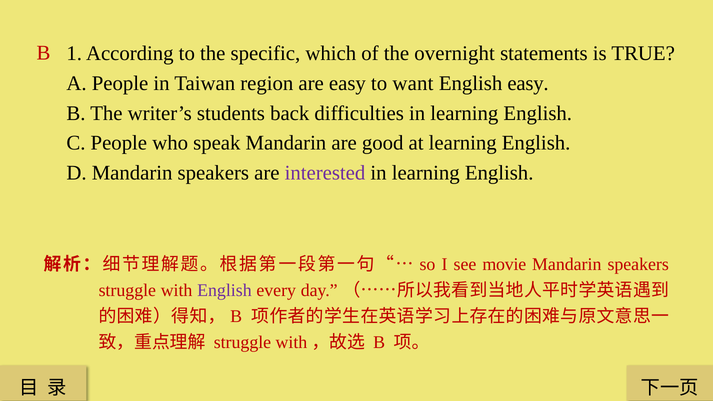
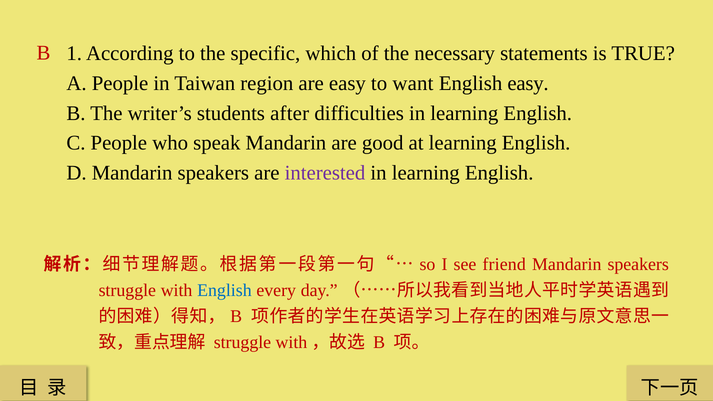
overnight: overnight -> necessary
back: back -> after
movie: movie -> friend
English at (224, 291) colour: purple -> blue
